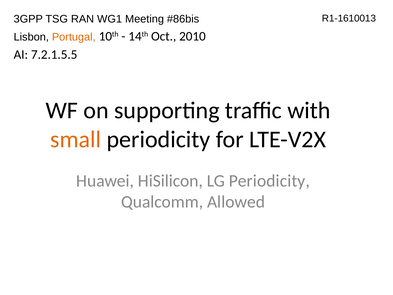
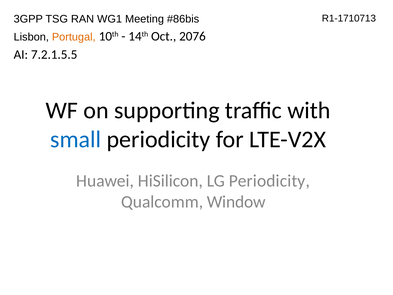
R1-1610013: R1-1610013 -> R1-1710713
2010: 2010 -> 2076
small colour: orange -> blue
Allowed: Allowed -> Window
